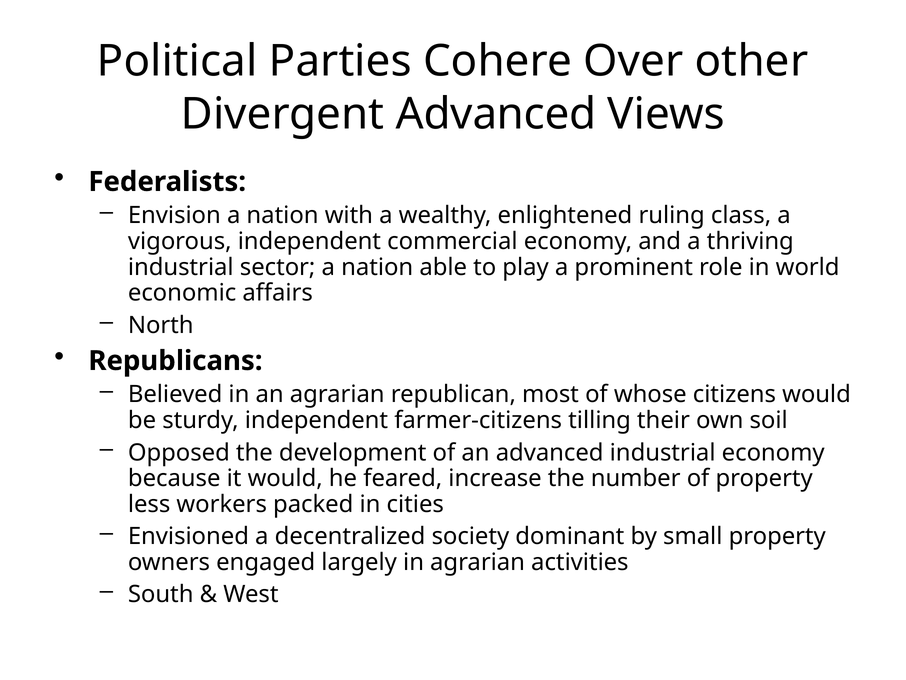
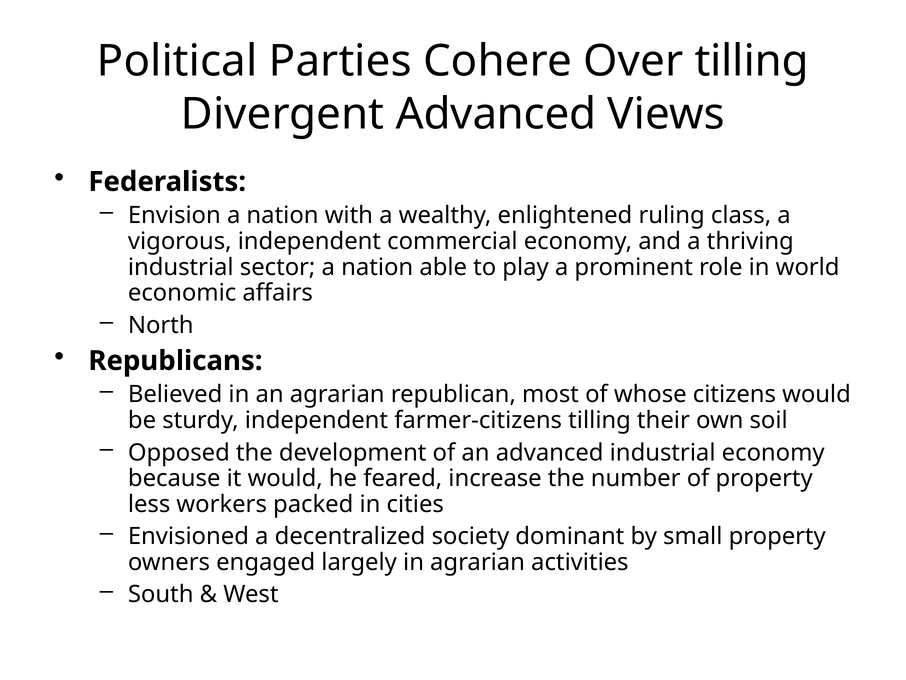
Over other: other -> tilling
